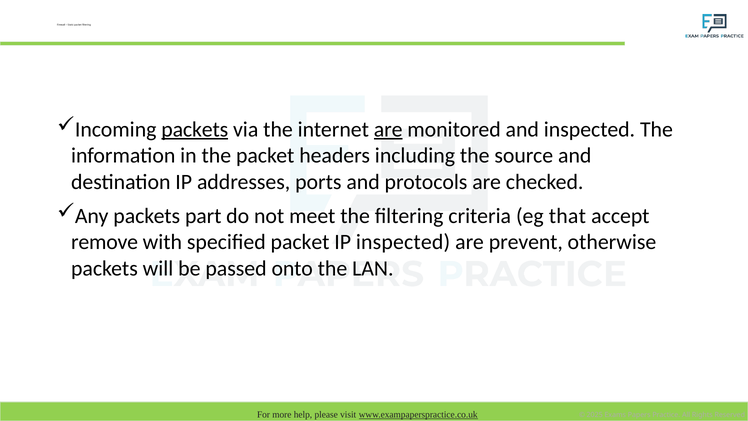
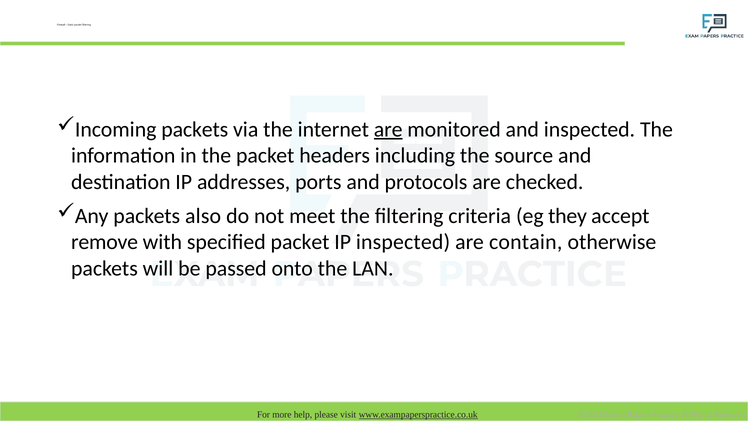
packets at (195, 129) underline: present -> none
part: part -> also
that: that -> they
prevent: prevent -> contain
